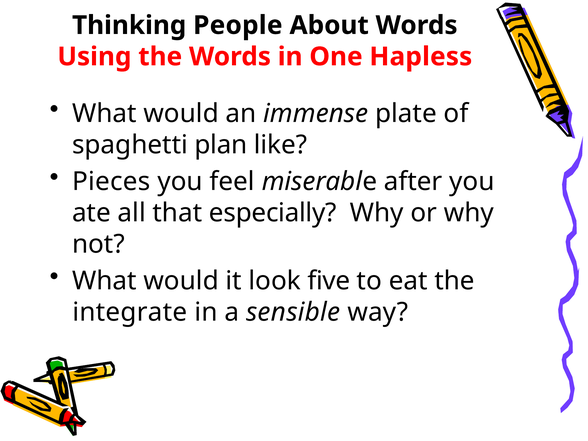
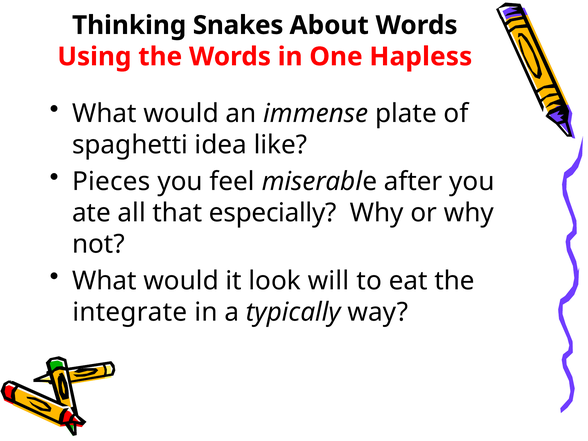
People: People -> Snakes
plan: plan -> idea
five: five -> will
sensible: sensible -> typically
